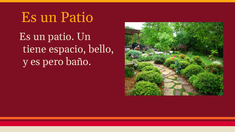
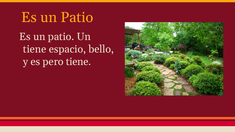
pero baño: baño -> tiene
